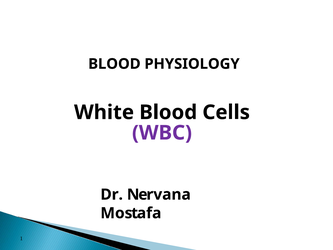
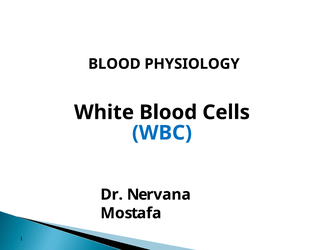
WBC colour: purple -> blue
